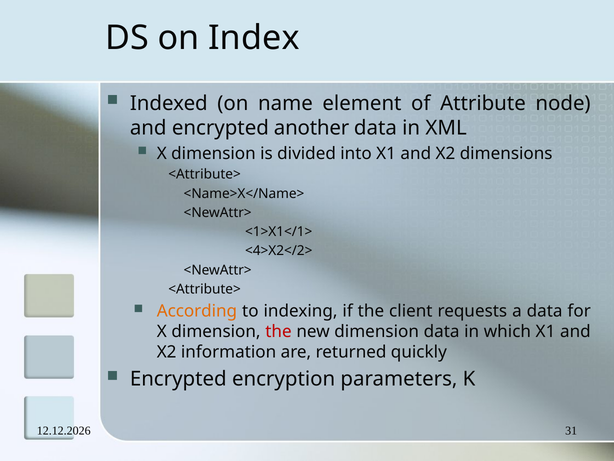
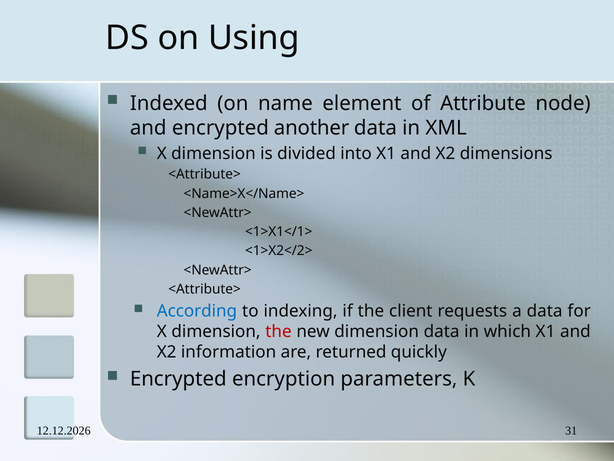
Index: Index -> Using
<4>X2</2>: <4>X2</2> -> <1>X2</2>
According colour: orange -> blue
